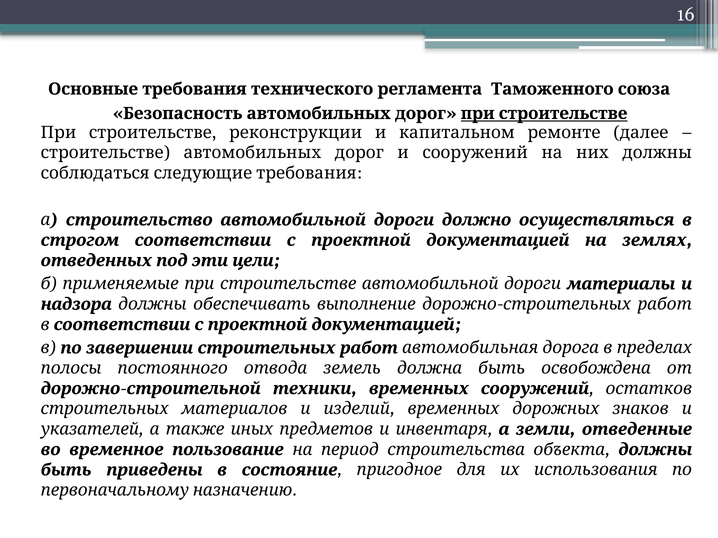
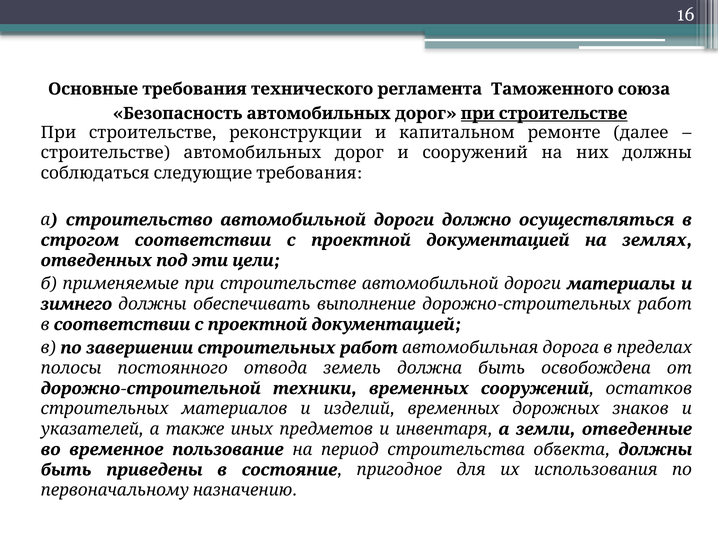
надзора: надзора -> зимнего
